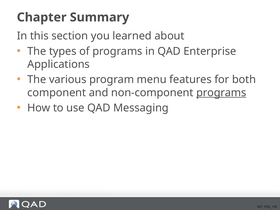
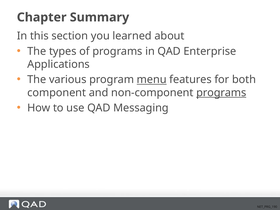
menu underline: none -> present
